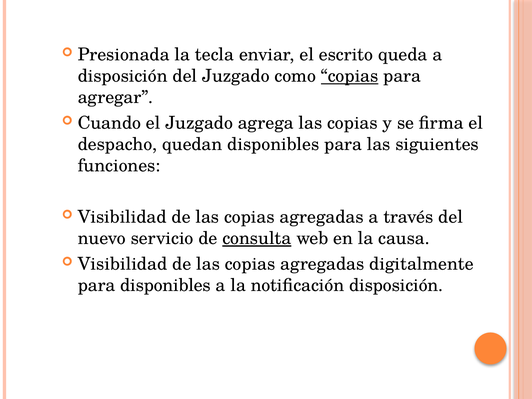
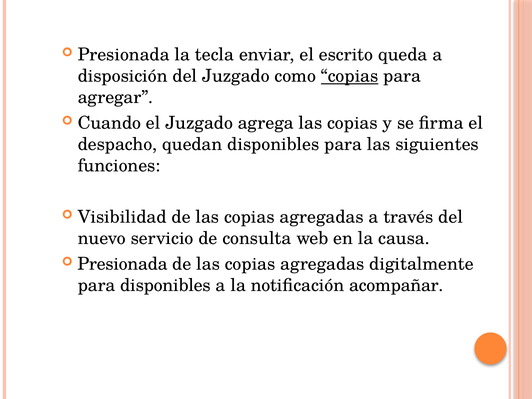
consulta underline: present -> none
Visibilidad at (123, 264): Visibilidad -> Presionada
notificación disposición: disposición -> acompañar
